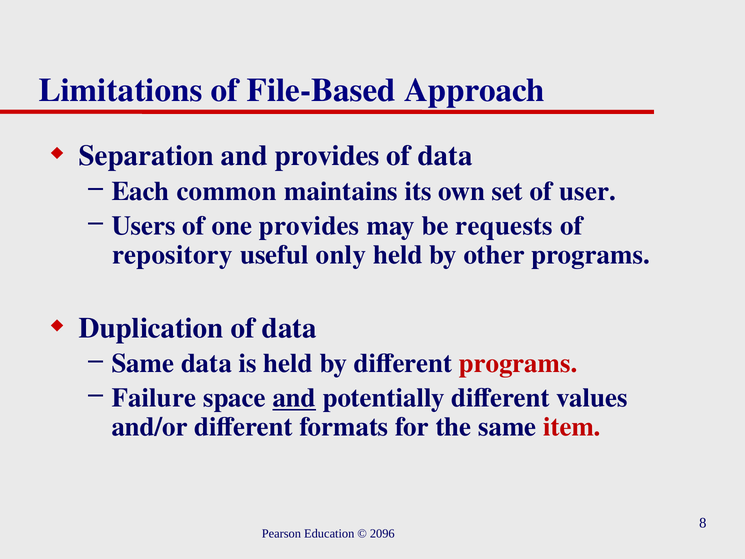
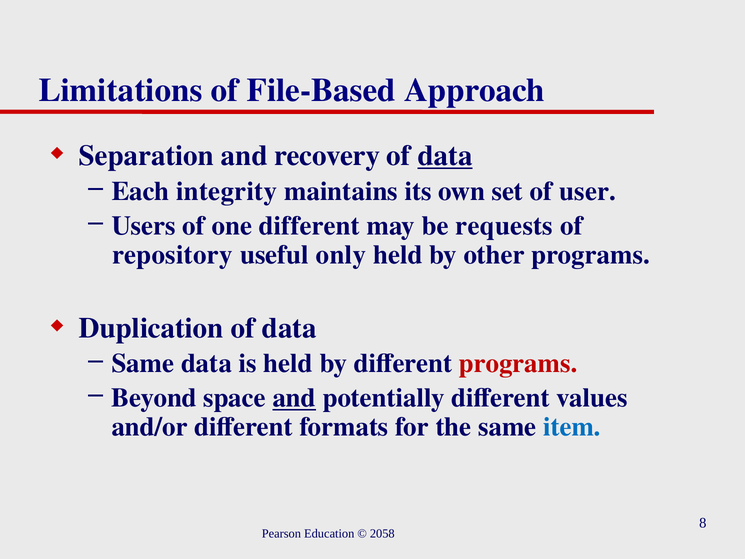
and provides: provides -> recovery
data at (445, 156) underline: none -> present
common: common -> integrity
one provides: provides -> different
Failure: Failure -> Beyond
item colour: red -> blue
2096: 2096 -> 2058
